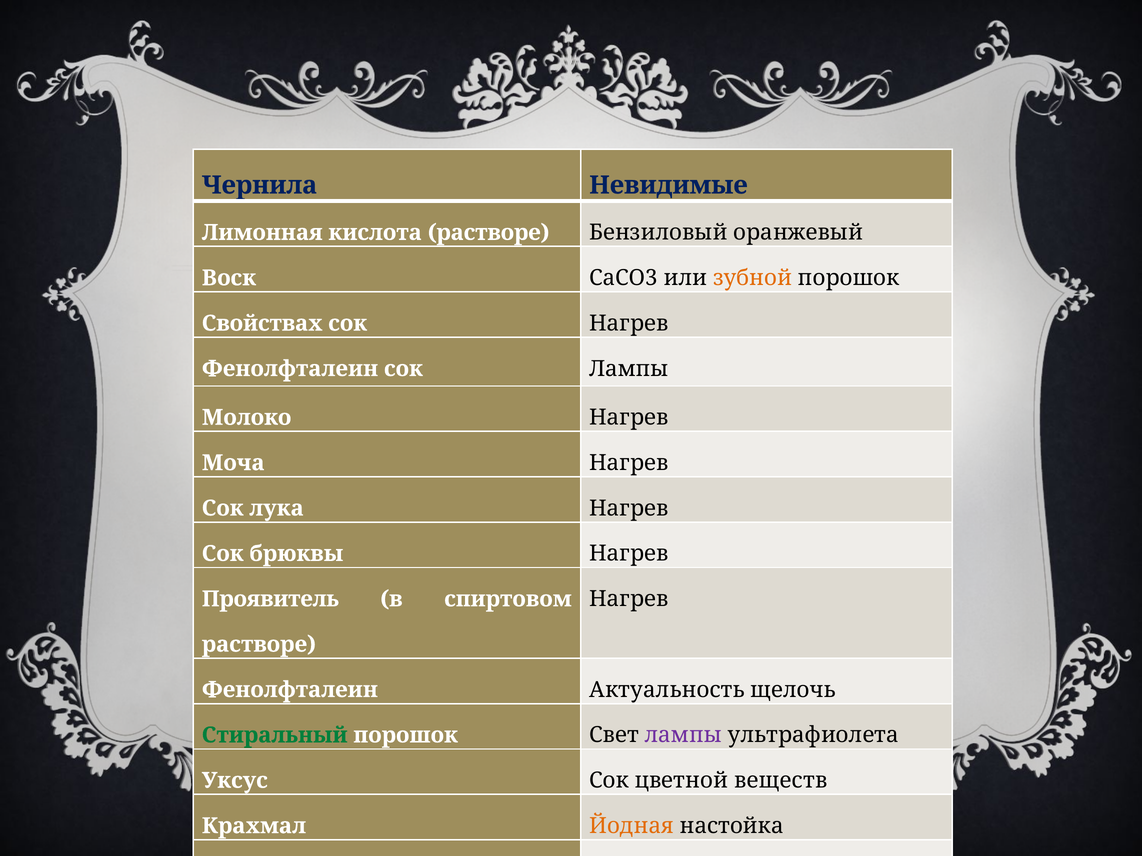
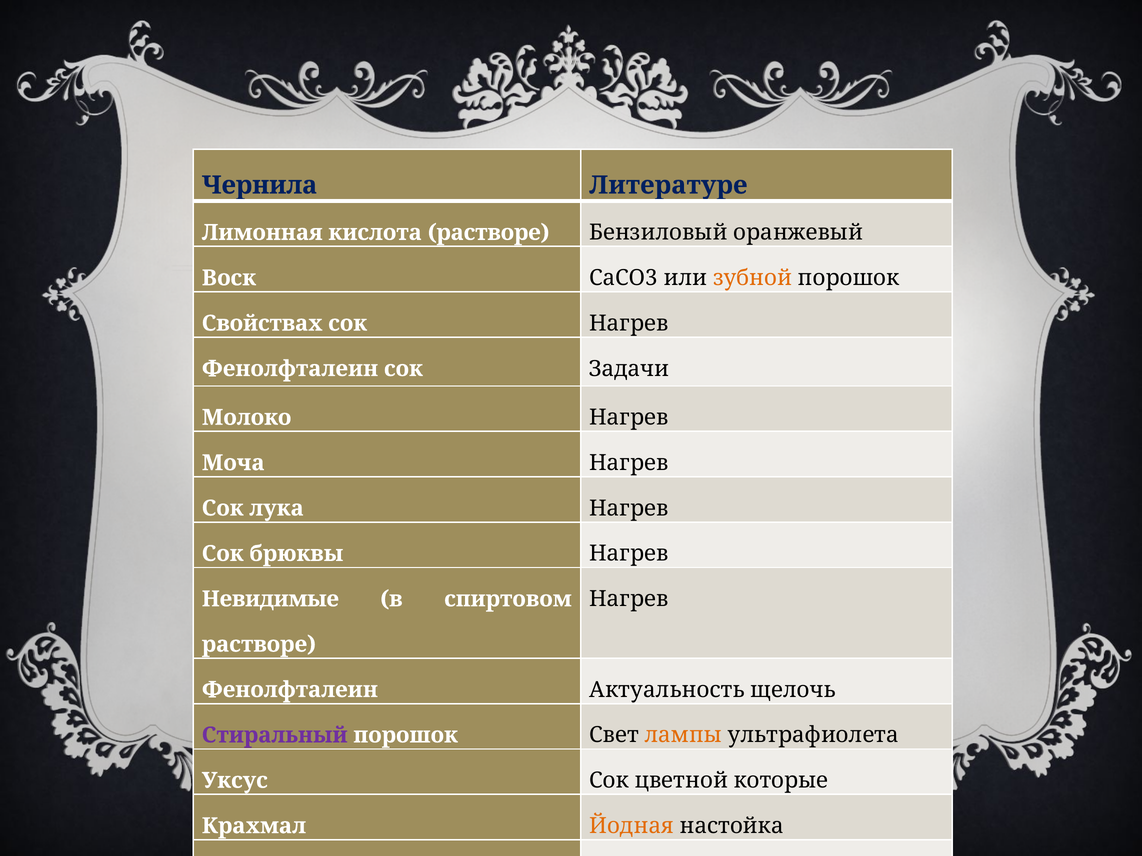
Невидимые: Невидимые -> Литературе
сок Лампы: Лампы -> Задачи
Проявитель: Проявитель -> Невидимые
Стиральный colour: green -> purple
лампы at (683, 736) colour: purple -> orange
веществ: веществ -> которые
